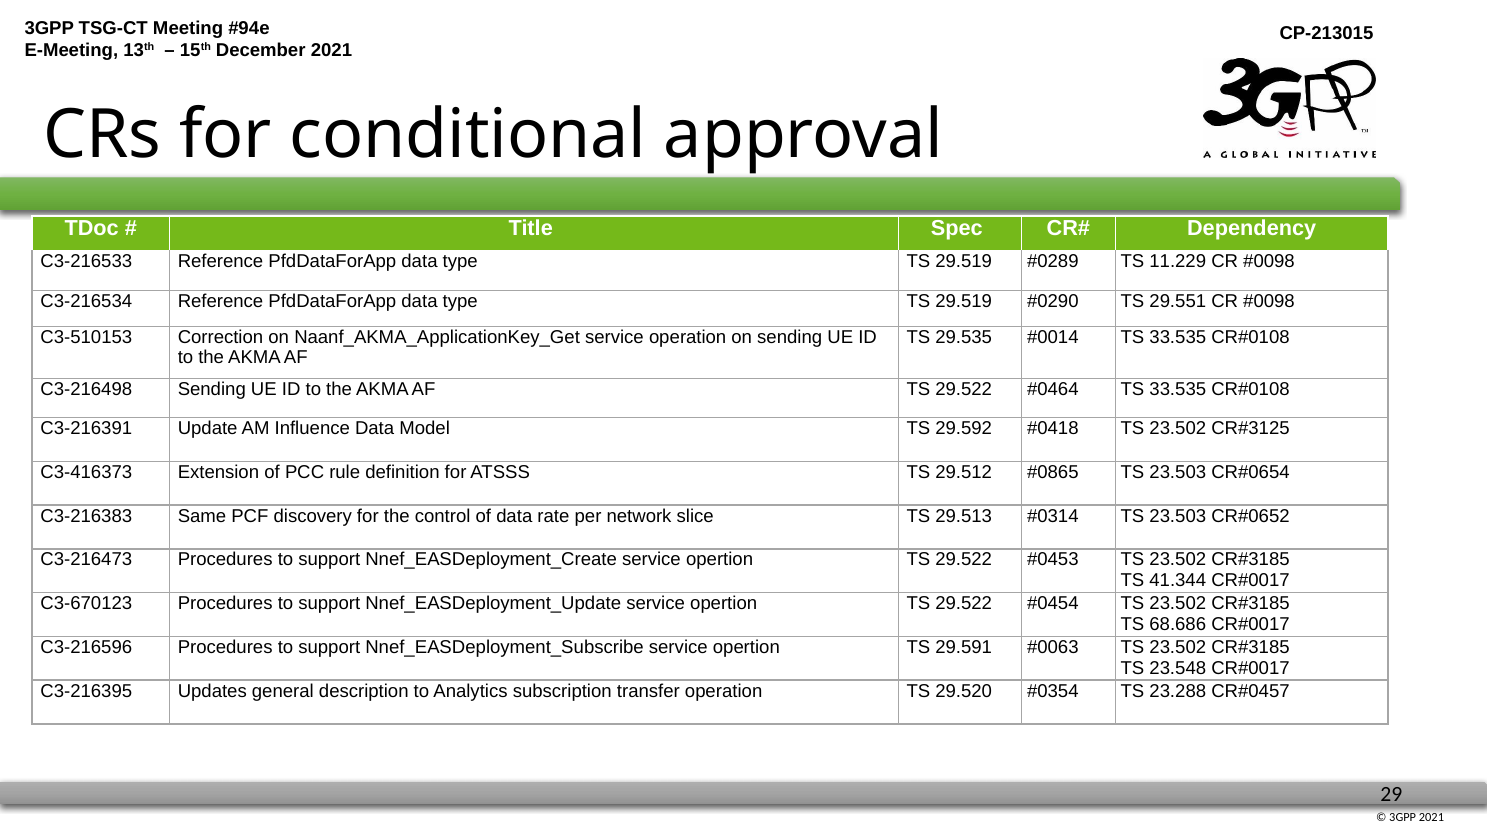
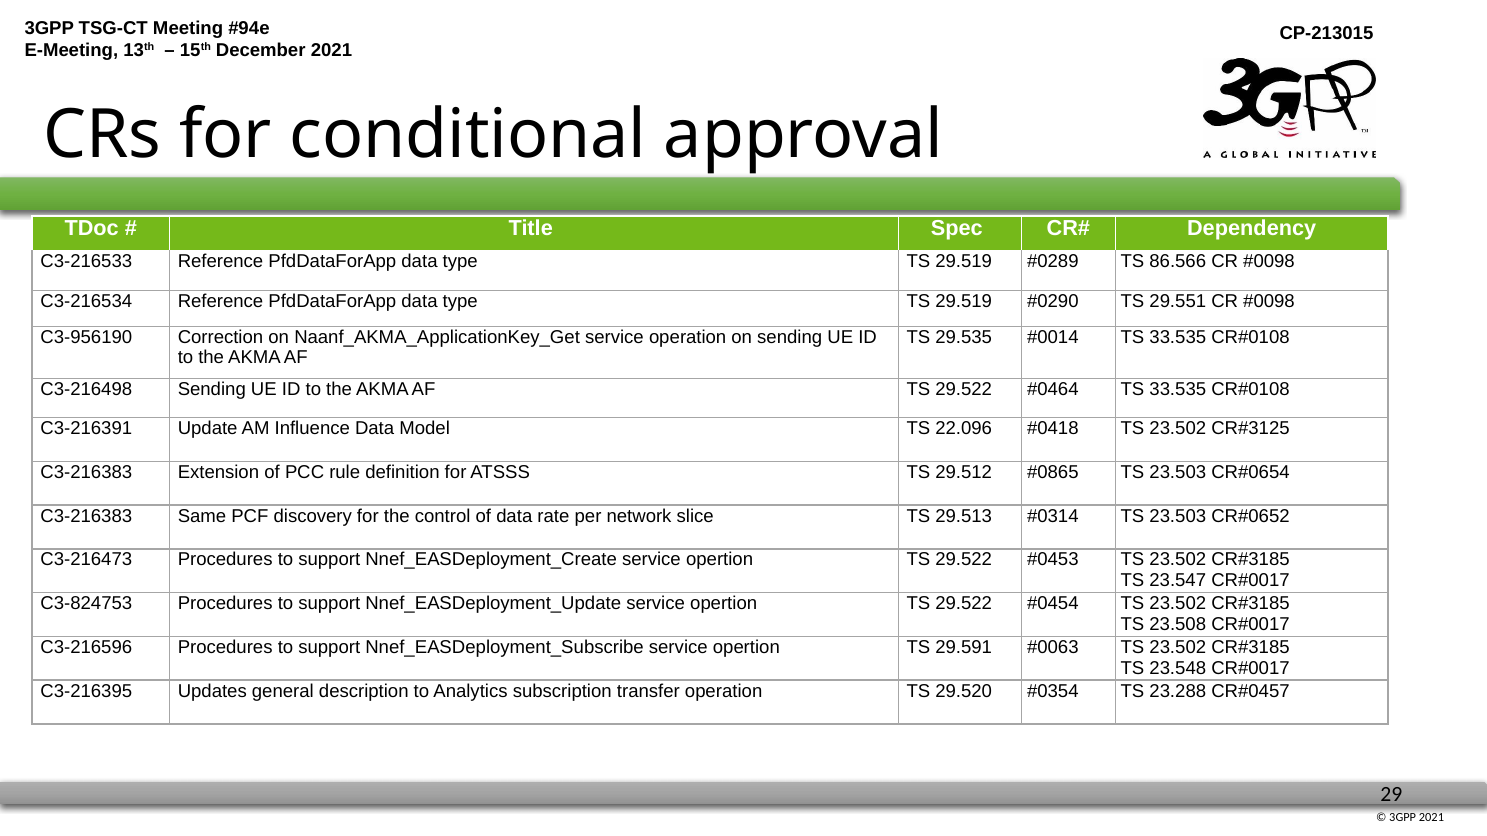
11.229: 11.229 -> 86.566
C3-510153: C3-510153 -> C3-956190
29.592: 29.592 -> 22.096
C3-416373 at (86, 472): C3-416373 -> C3-216383
41.344: 41.344 -> 23.547
C3-670123: C3-670123 -> C3-824753
68.686: 68.686 -> 23.508
